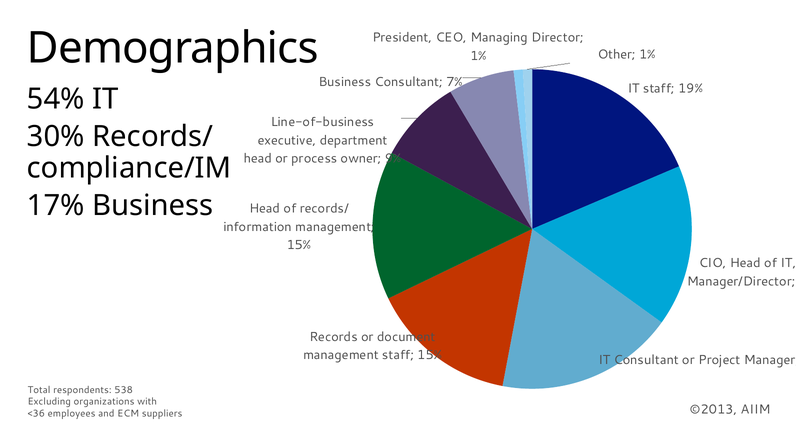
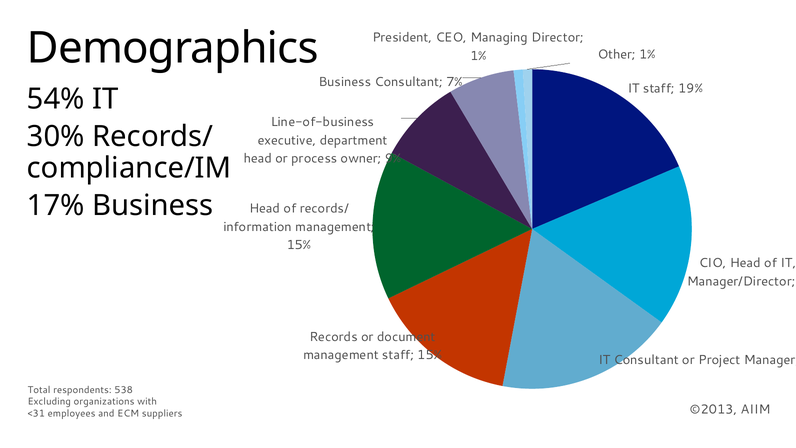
<36: <36 -> <31
